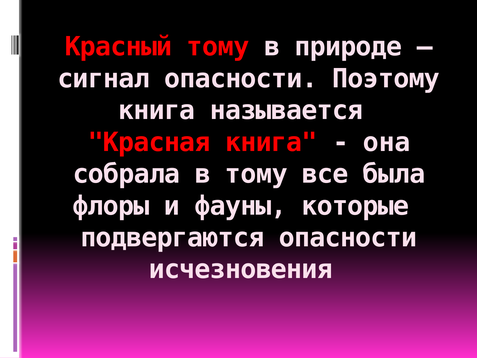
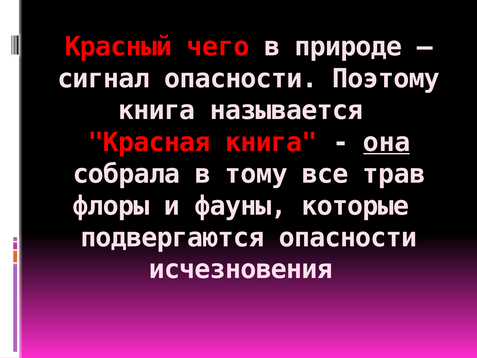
Красный тому: тому -> чего
она underline: none -> present
была: была -> трав
